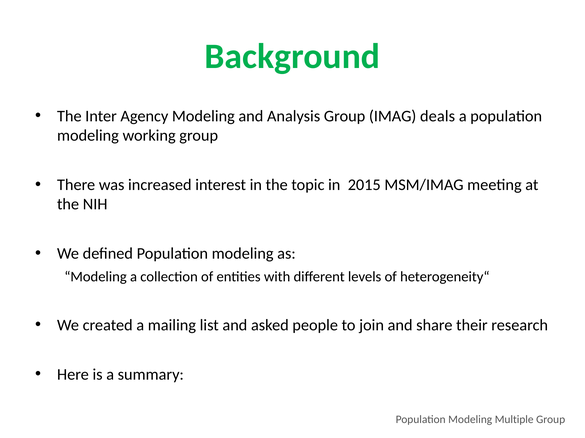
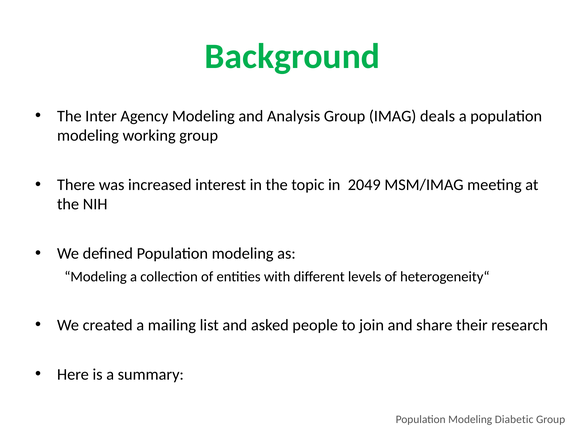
2015: 2015 -> 2049
Multiple: Multiple -> Diabetic
